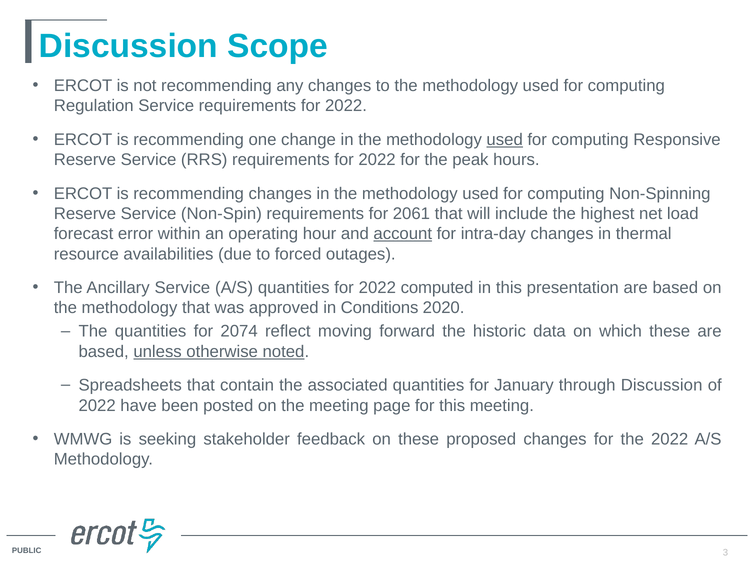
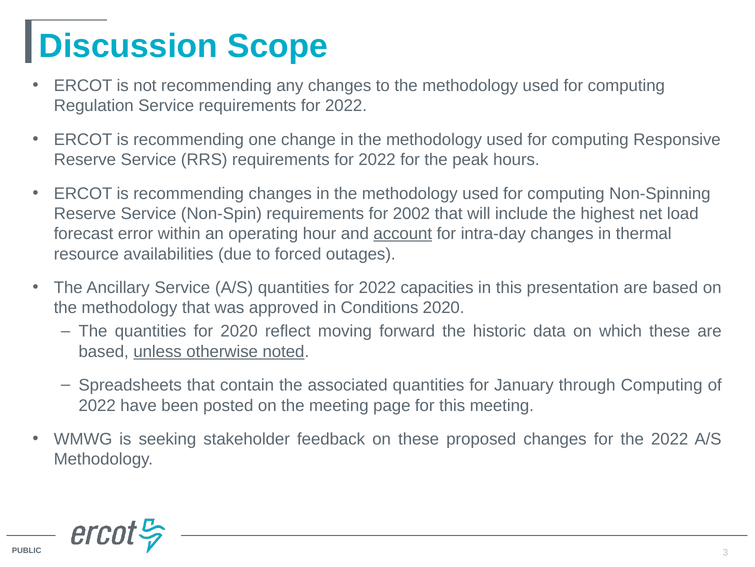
used at (505, 139) underline: present -> none
2061: 2061 -> 2002
computed: computed -> capacities
for 2074: 2074 -> 2020
through Discussion: Discussion -> Computing
